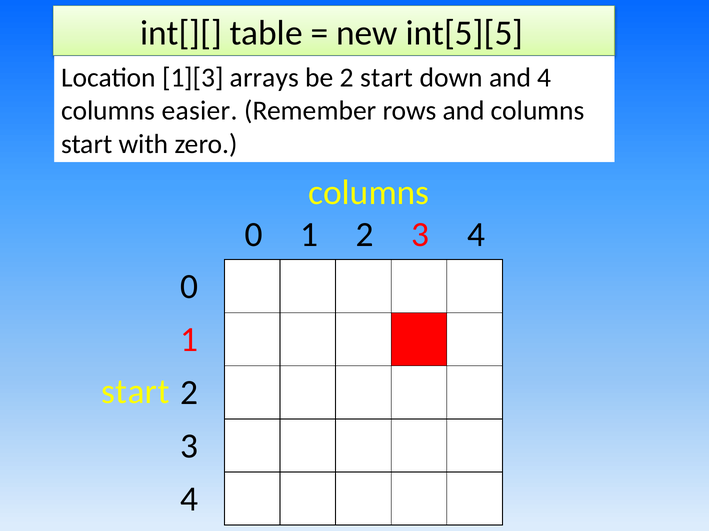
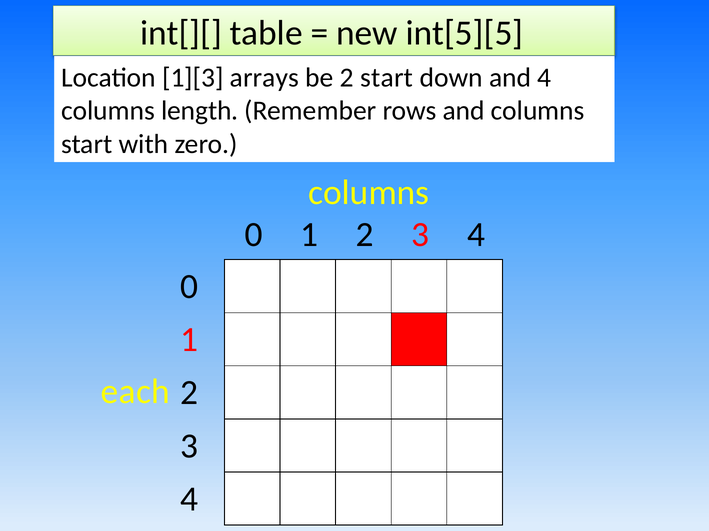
easier: easier -> length
start at (135, 392): start -> each
